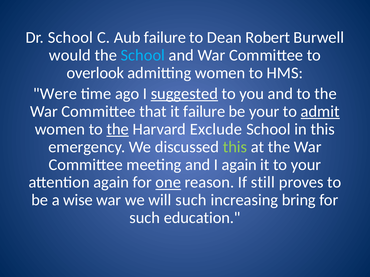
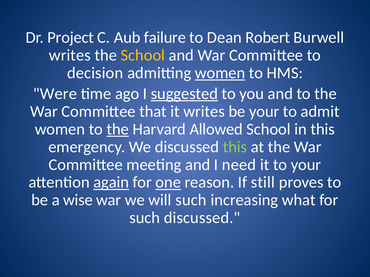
Dr School: School -> Project
would at (70, 55): would -> writes
School at (143, 55) colour: light blue -> yellow
overlook: overlook -> decision
women at (220, 73) underline: none -> present
it failure: failure -> writes
admit underline: present -> none
Exclude: Exclude -> Allowed
I again: again -> need
again at (111, 183) underline: none -> present
bring: bring -> what
such education: education -> discussed
